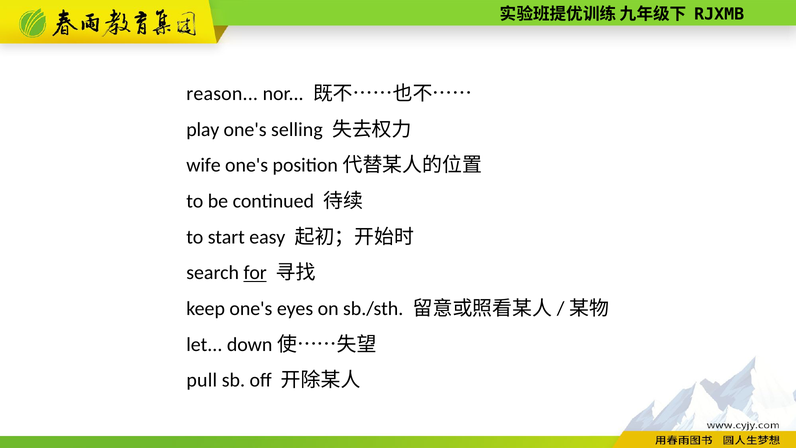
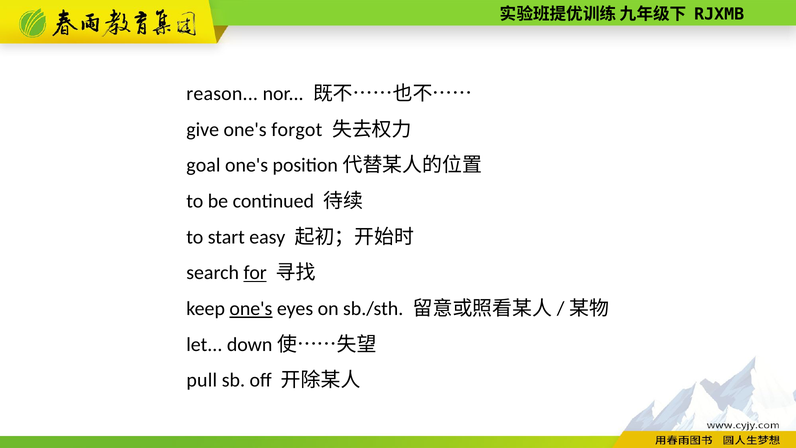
play: play -> give
selling: selling -> forgot
wife: wife -> goal
one's at (251, 309) underline: none -> present
